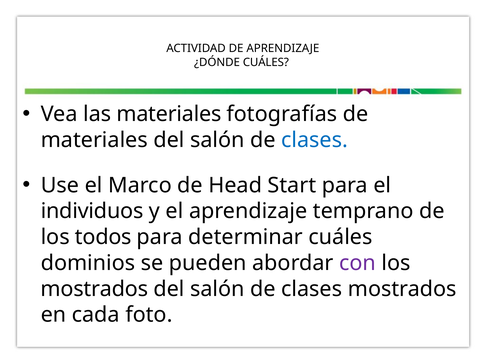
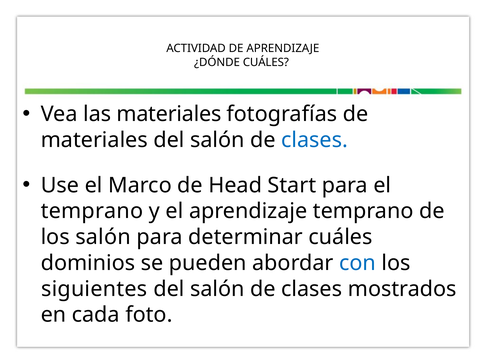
individuos at (92, 211): individuos -> temprano
los todos: todos -> salón
con colour: purple -> blue
mostrados at (94, 289): mostrados -> siguientes
